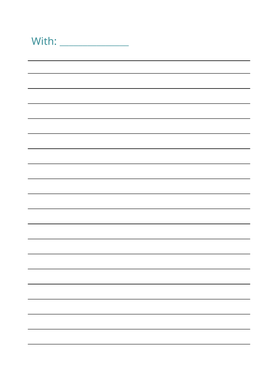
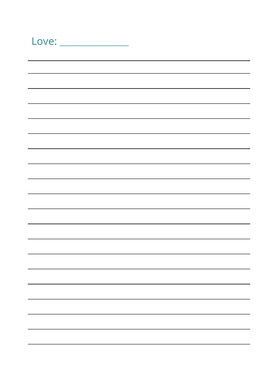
With: With -> Love
